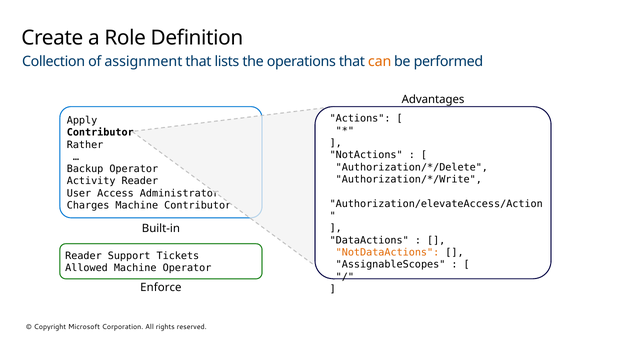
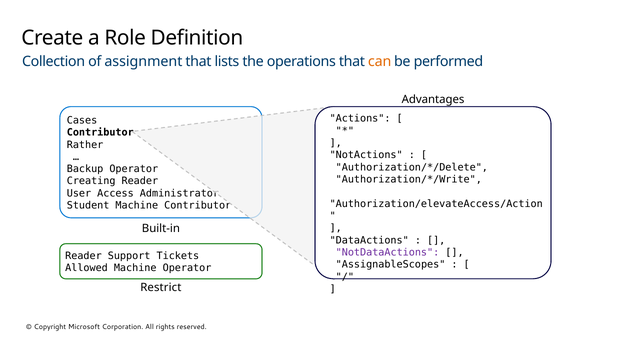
Apply: Apply -> Cases
Activity: Activity -> Creating
Charges: Charges -> Student
NotDataActions colour: orange -> purple
Enforce: Enforce -> Restrict
